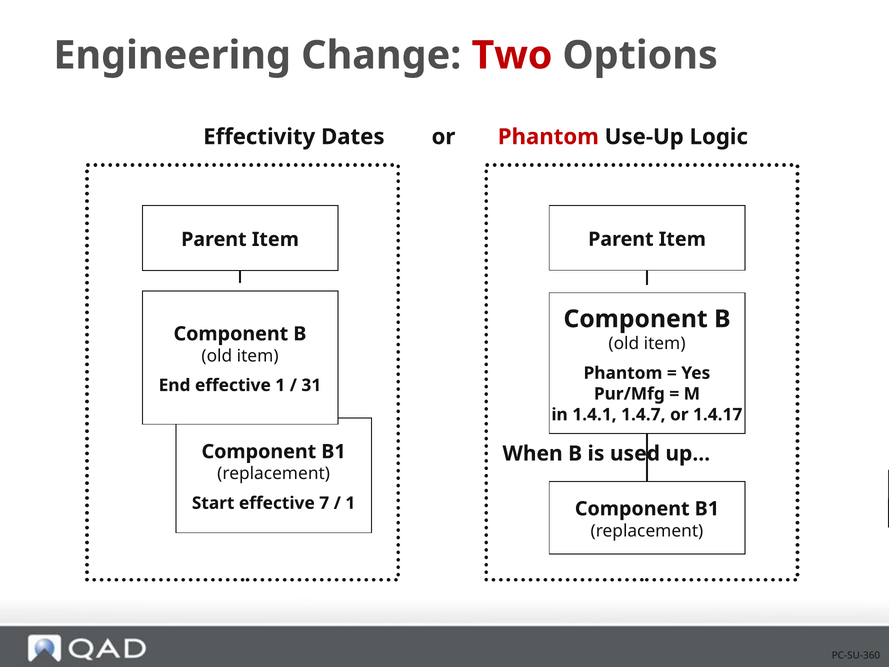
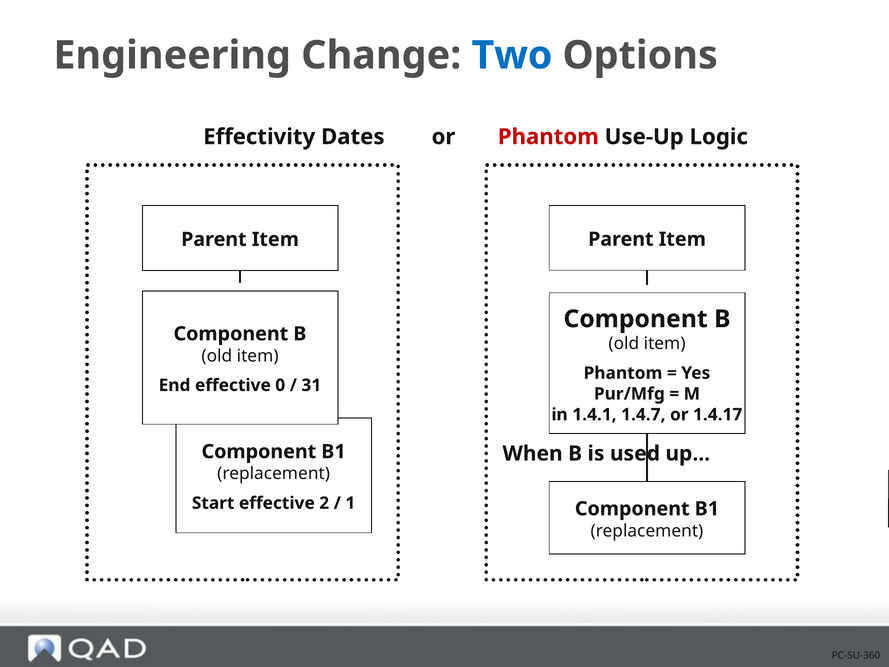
Two colour: red -> blue
1 at (280, 385): 1 -> 0
7: 7 -> 2
